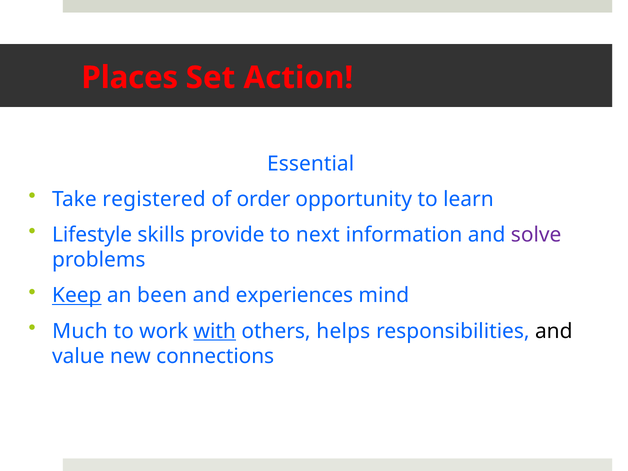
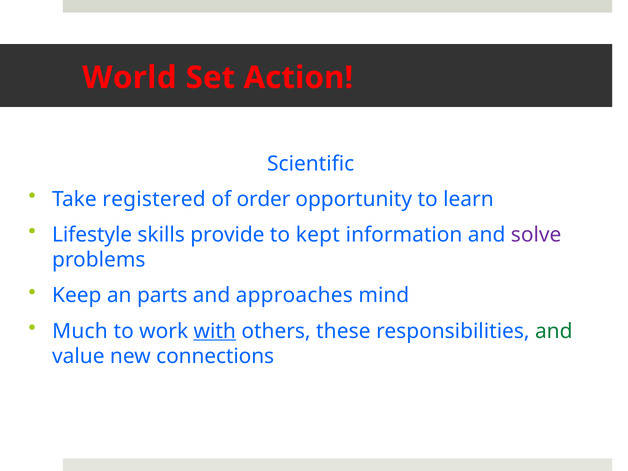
Places: Places -> World
Essential: Essential -> Scientific
next: next -> kept
Keep underline: present -> none
been: been -> parts
experiences: experiences -> approaches
helps: helps -> these
and at (554, 331) colour: black -> green
